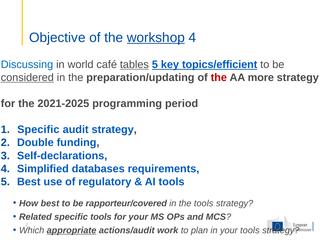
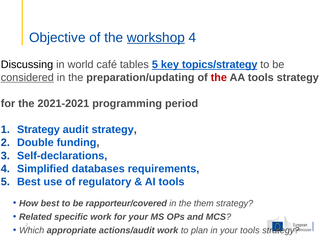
Discussing colour: blue -> black
tables underline: present -> none
topics/efficient: topics/efficient -> topics/strategy
AA more: more -> tools
2021-2025: 2021-2025 -> 2021-2021
Specific at (38, 130): Specific -> Strategy
the tools: tools -> them
specific tools: tools -> work
appropriate underline: present -> none
